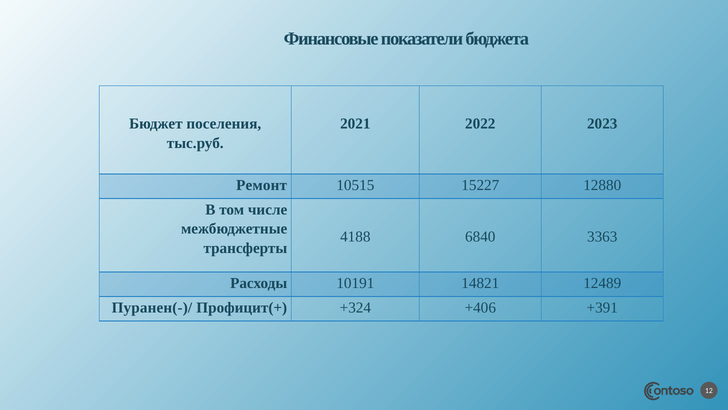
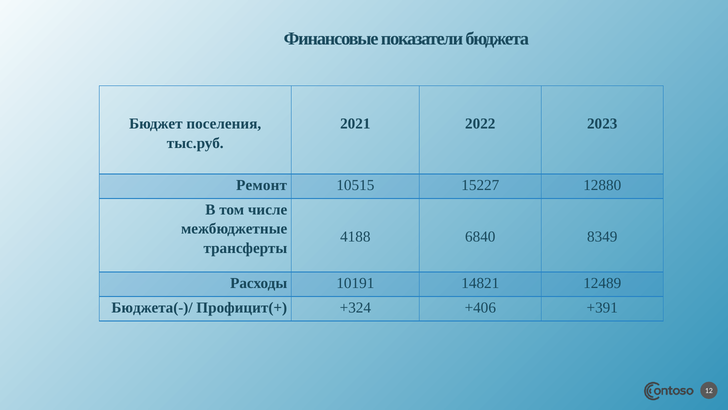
3363: 3363 -> 8349
Пуранен(-)/: Пуранен(-)/ -> Бюджета(-)/
